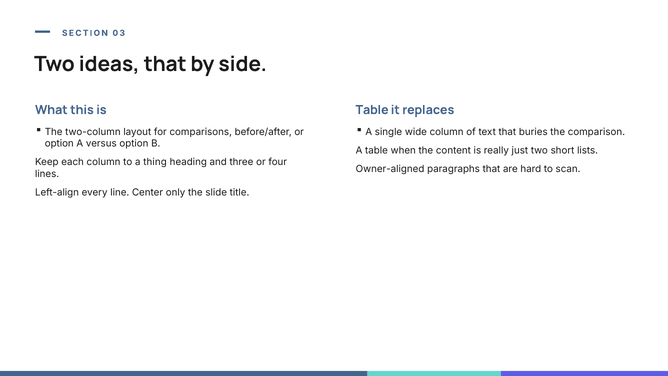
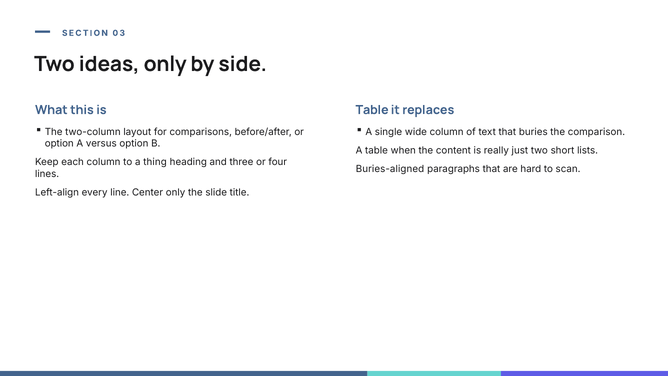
ideas that: that -> only
Owner-aligned: Owner-aligned -> Buries-aligned
